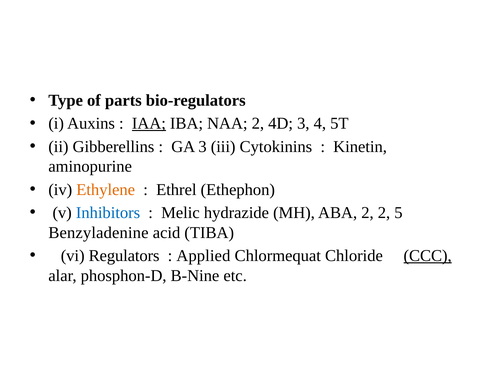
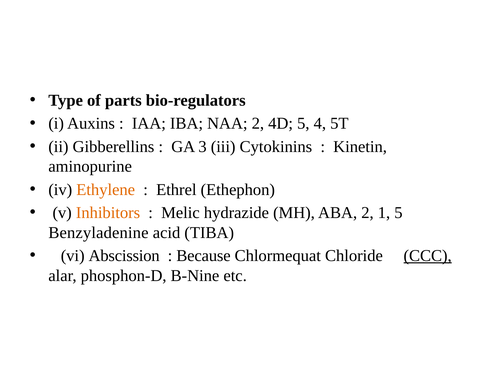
IAA underline: present -> none
4D 3: 3 -> 5
Inhibitors colour: blue -> orange
2 2: 2 -> 1
Regulators: Regulators -> Abscission
Applied: Applied -> Because
